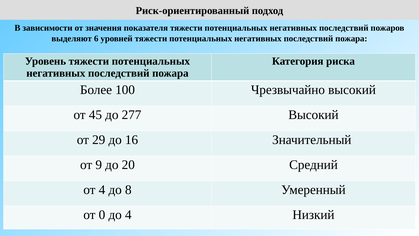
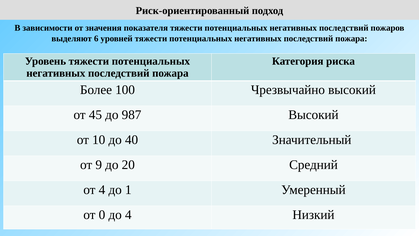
277: 277 -> 987
29: 29 -> 10
16: 16 -> 40
8: 8 -> 1
